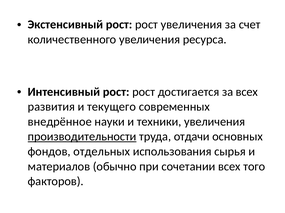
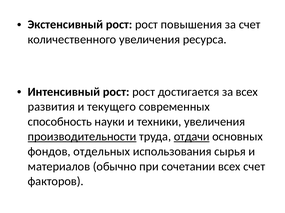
рост увеличения: увеличения -> повышения
внедрённое: внедрённое -> способность
отдачи underline: none -> present
всех того: того -> счет
